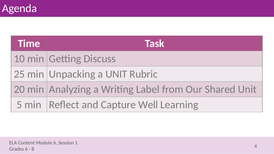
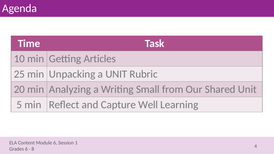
Discuss: Discuss -> Articles
Label: Label -> Small
